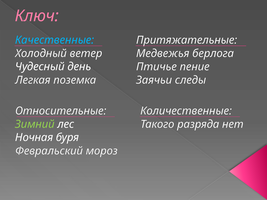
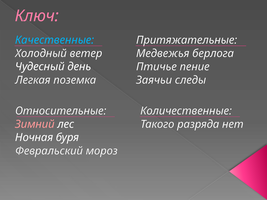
Зимний colour: light green -> pink
